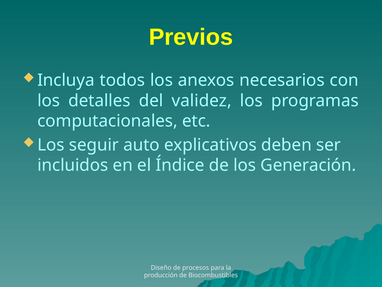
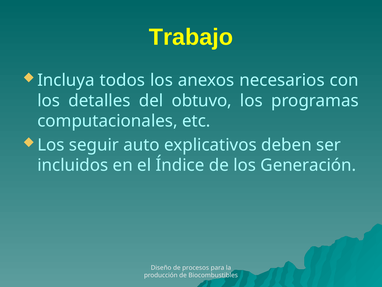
Previos: Previos -> Trabajo
validez: validez -> obtuvo
